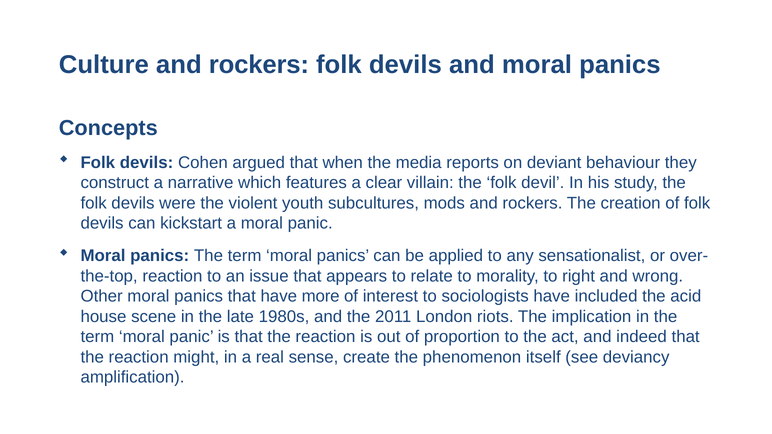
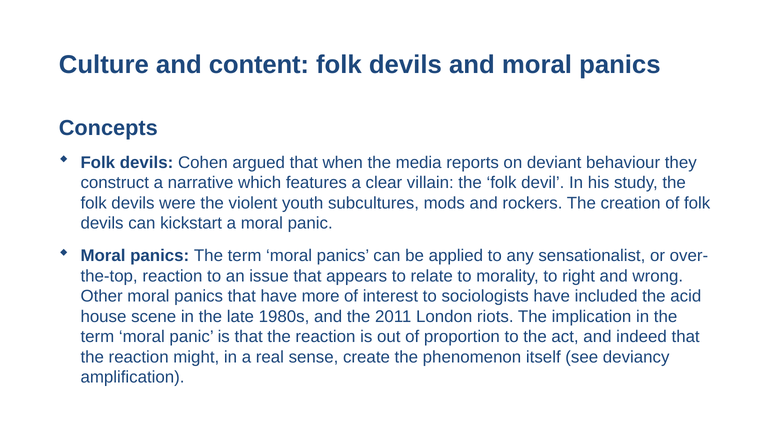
Culture and rockers: rockers -> content
